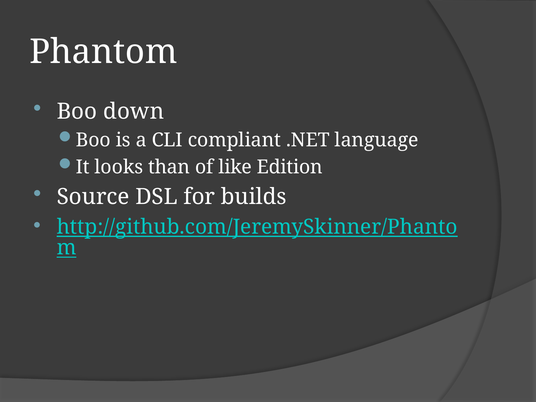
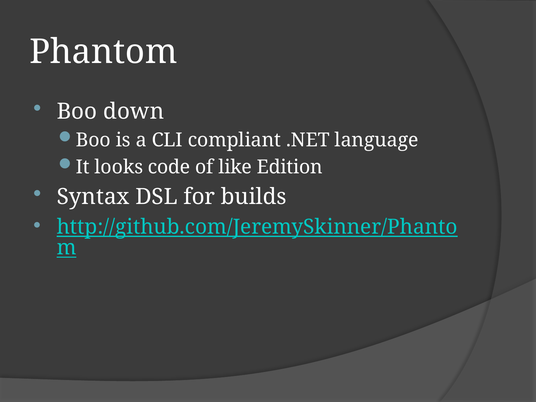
than: than -> code
Source: Source -> Syntax
